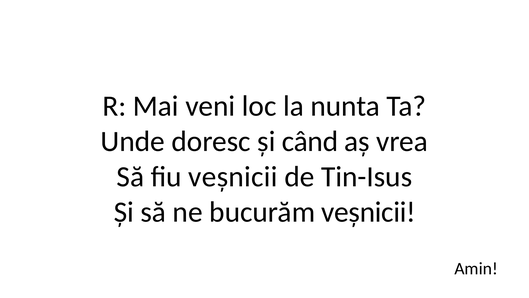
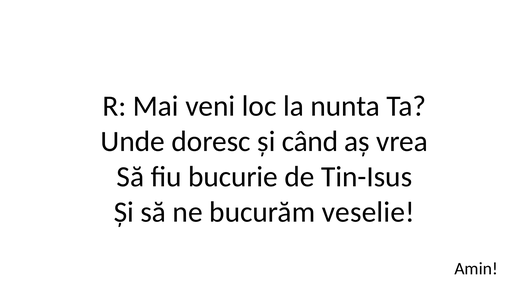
fiu veșnicii: veșnicii -> bucurie
bucurăm veșnicii: veșnicii -> veselie
